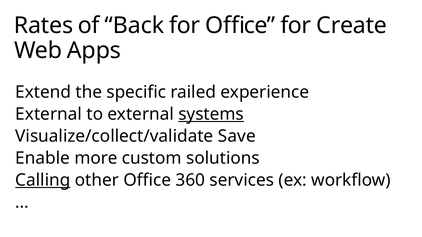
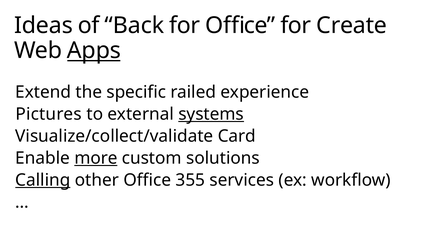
Rates: Rates -> Ideas
Apps underline: none -> present
External at (49, 114): External -> Pictures
Save: Save -> Card
more underline: none -> present
360: 360 -> 355
